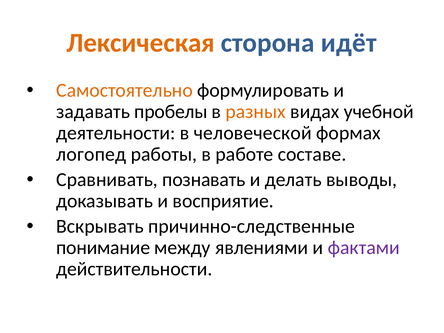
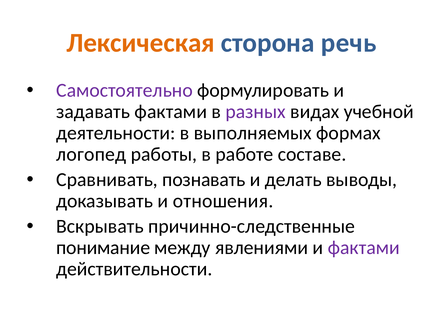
идёт: идёт -> речь
Самостоятельно colour: orange -> purple
задавать пробелы: пробелы -> фактами
разных colour: orange -> purple
человеческой: человеческой -> выполняемых
восприятие: восприятие -> отношения
